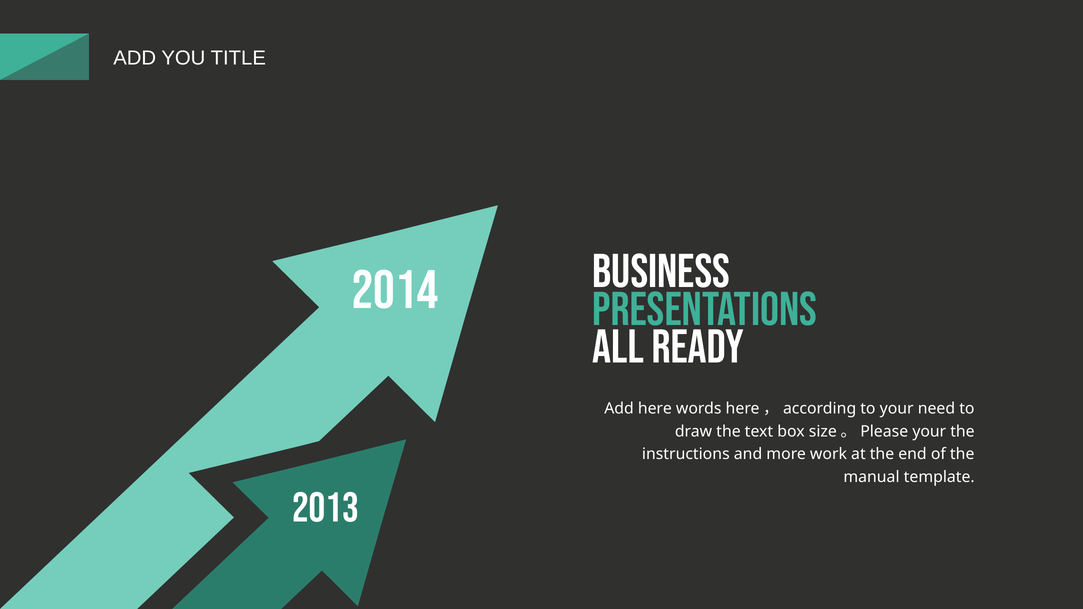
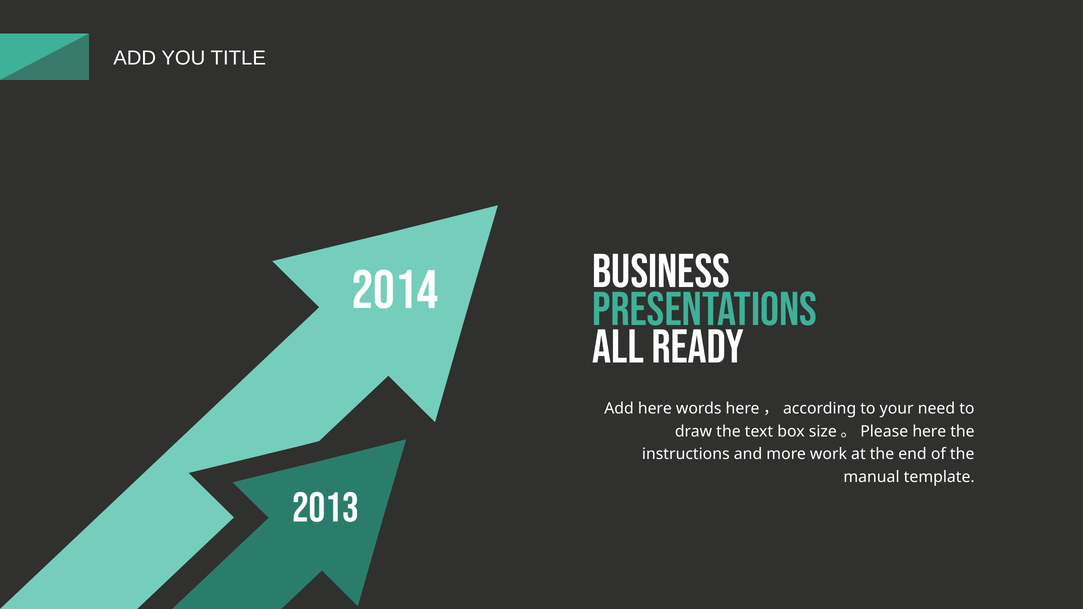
size。Please your: your -> here
